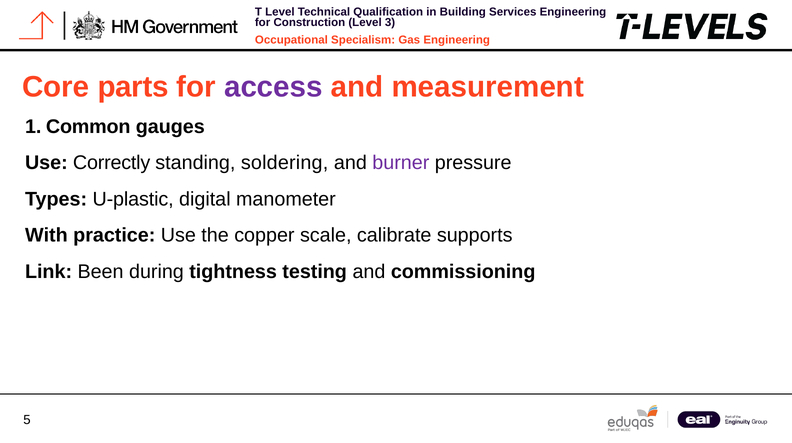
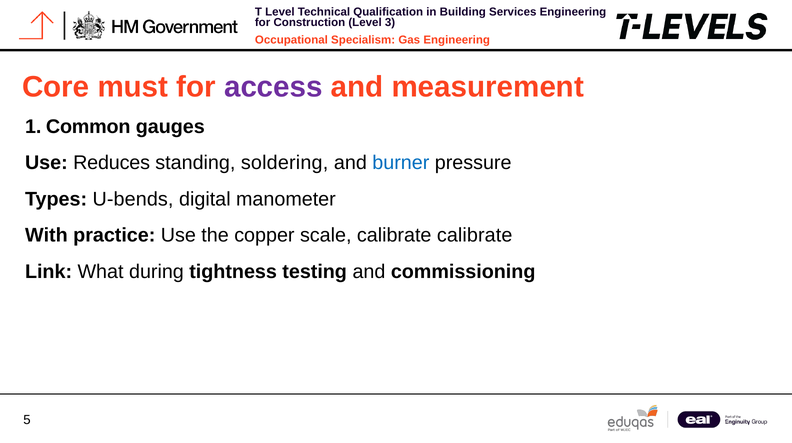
parts: parts -> must
Correctly: Correctly -> Reduces
burner colour: purple -> blue
U-plastic: U-plastic -> U-bends
calibrate supports: supports -> calibrate
Been: Been -> What
